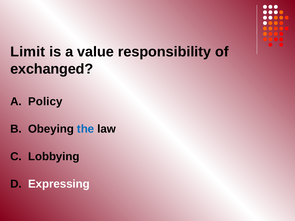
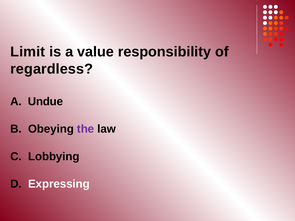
exchanged: exchanged -> regardless
Policy: Policy -> Undue
the colour: blue -> purple
